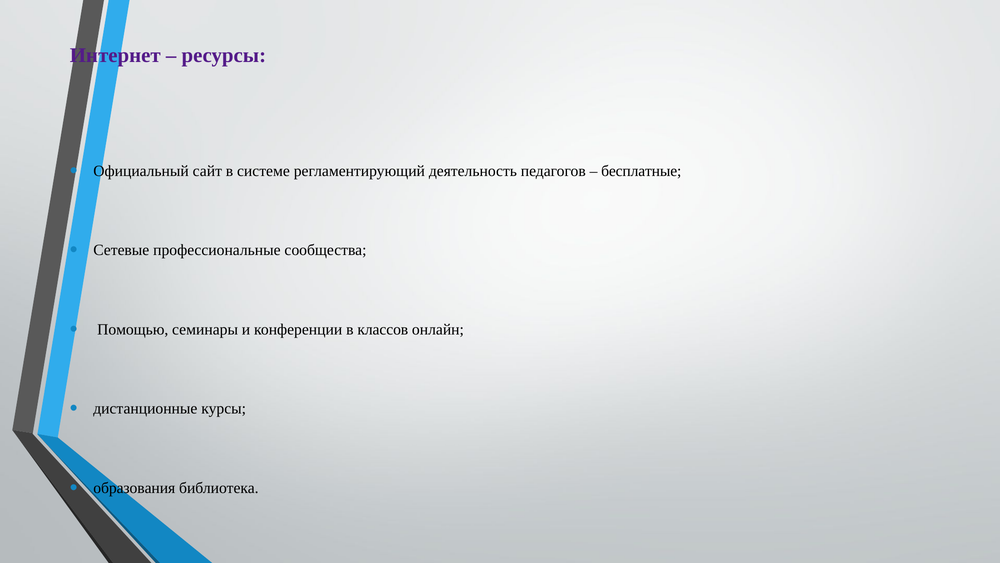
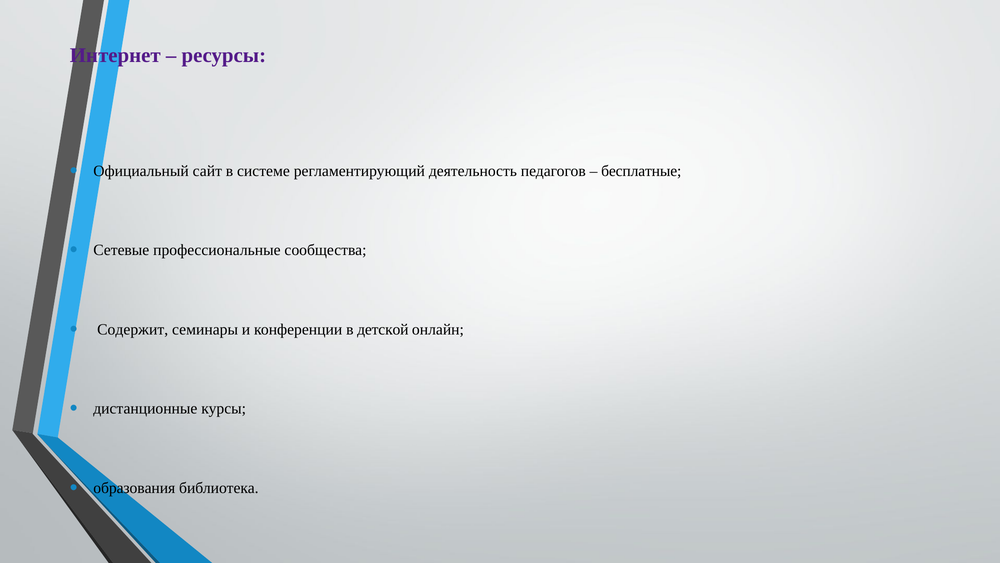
Помощью: Помощью -> Содержит
классов: классов -> детской
